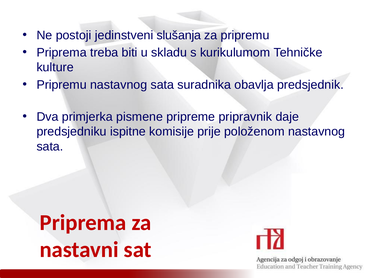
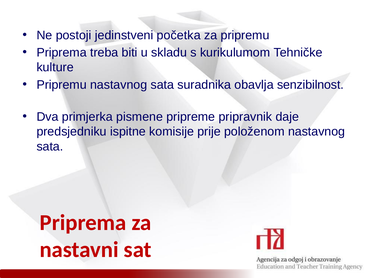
slušanja: slušanja -> početka
predsjednik: predsjednik -> senzibilnost
